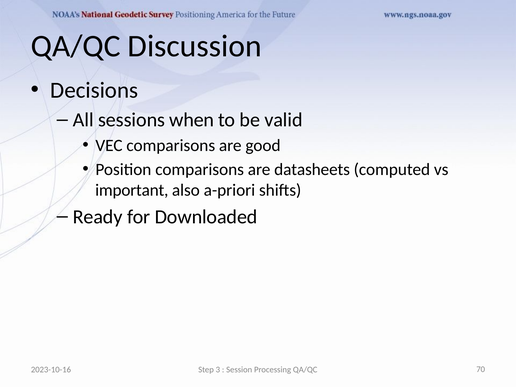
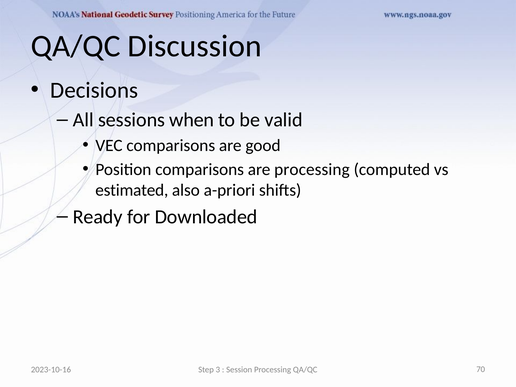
are datasheets: datasheets -> processing
important: important -> estimated
